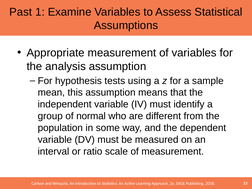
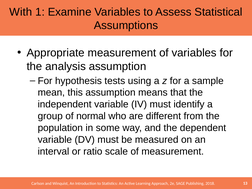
Past: Past -> With
